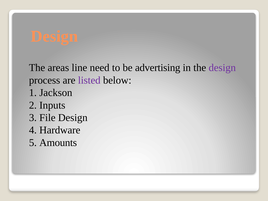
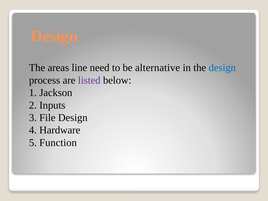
advertising: advertising -> alternative
design at (222, 68) colour: purple -> blue
Amounts: Amounts -> Function
